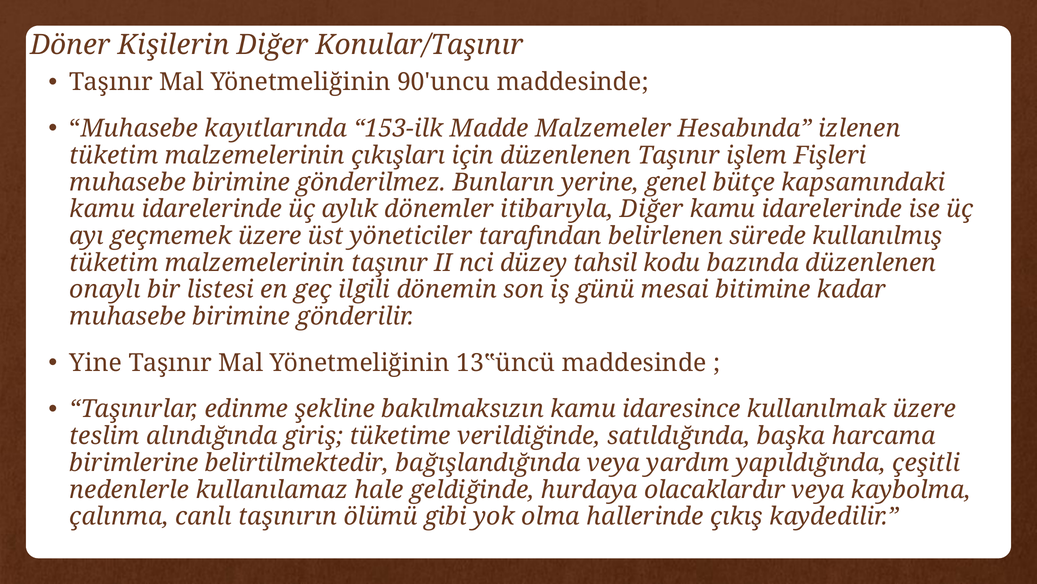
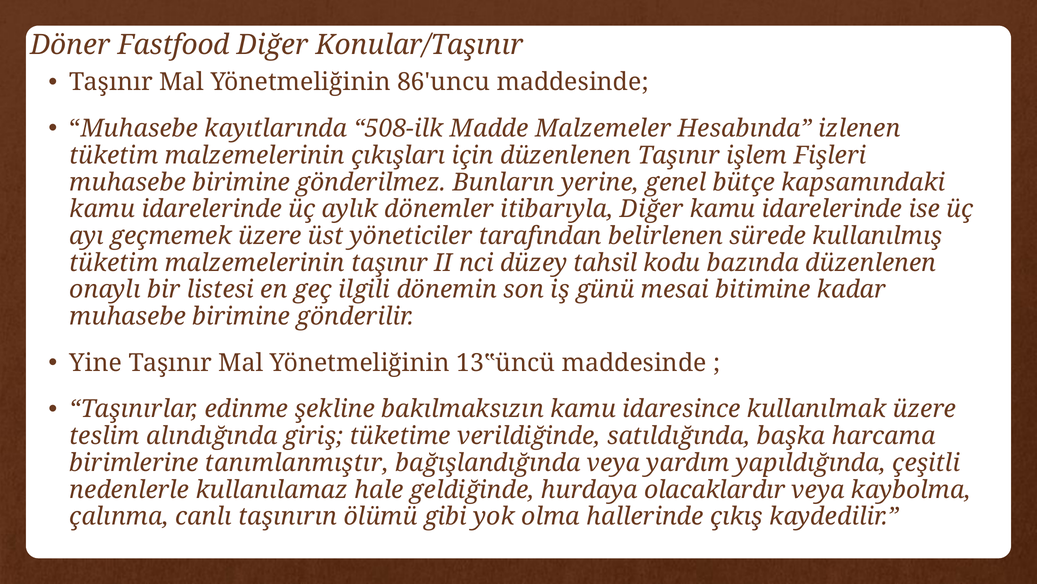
Kişilerin: Kişilerin -> Fastfood
90'uncu: 90'uncu -> 86'uncu
153-ilk: 153-ilk -> 508-ilk
belirtilmektedir: belirtilmektedir -> tanımlanmıştır
